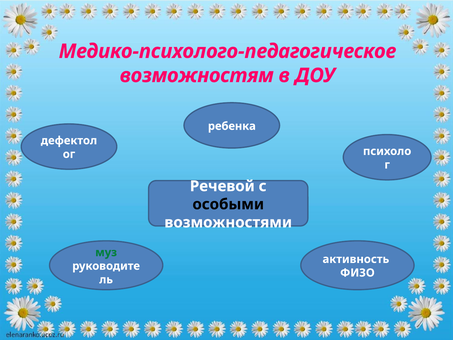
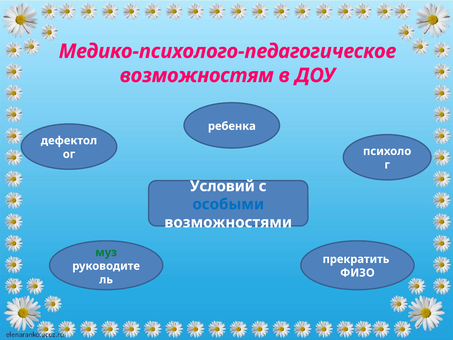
Речевой: Речевой -> Условий
особыми colour: black -> blue
активность: активность -> прекратить
